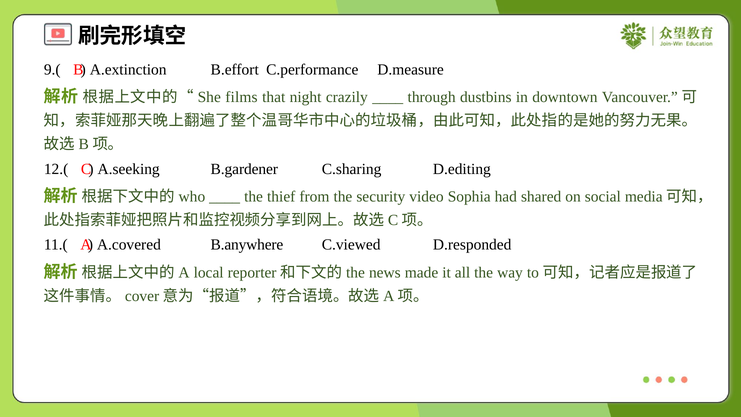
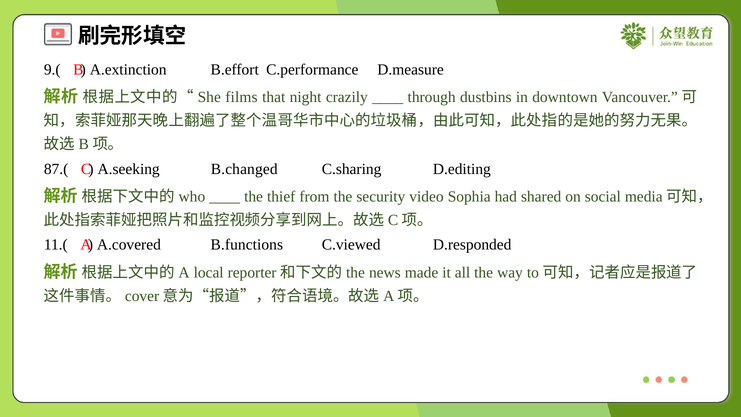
12.(: 12.( -> 87.(
B.gardener: B.gardener -> B.changed
B.anywhere: B.anywhere -> B.functions
